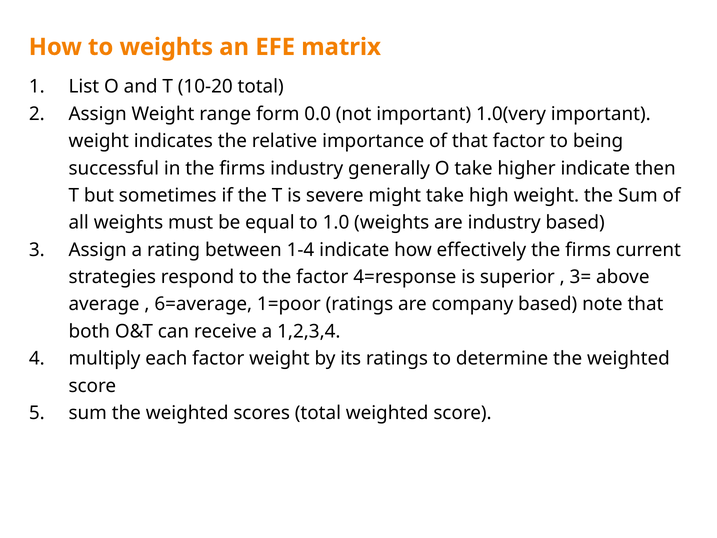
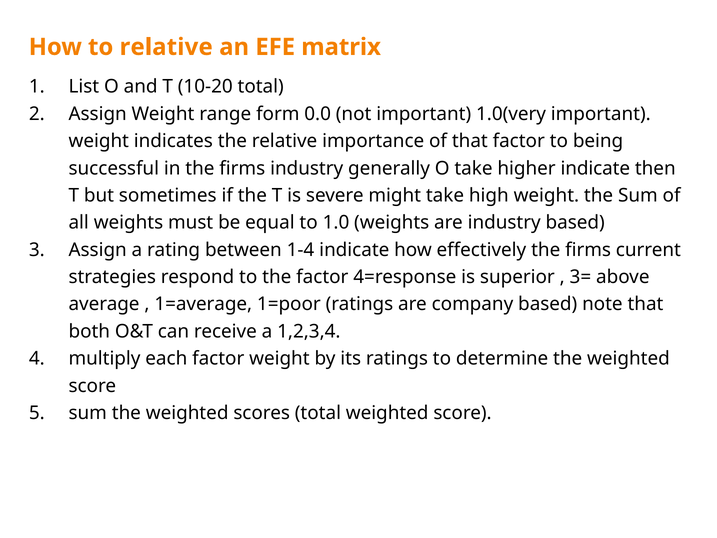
to weights: weights -> relative
6=average: 6=average -> 1=average
